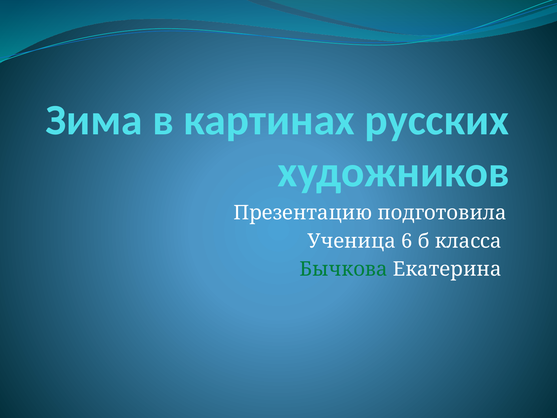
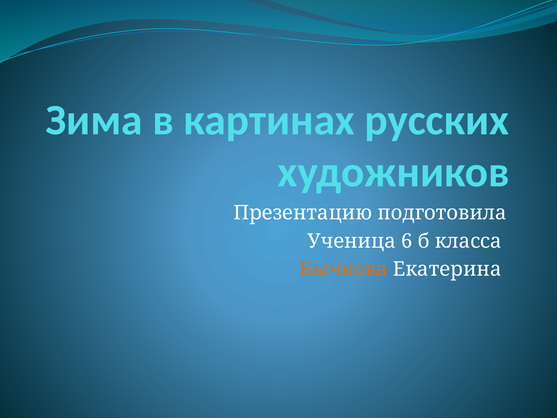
Бычкова colour: green -> orange
